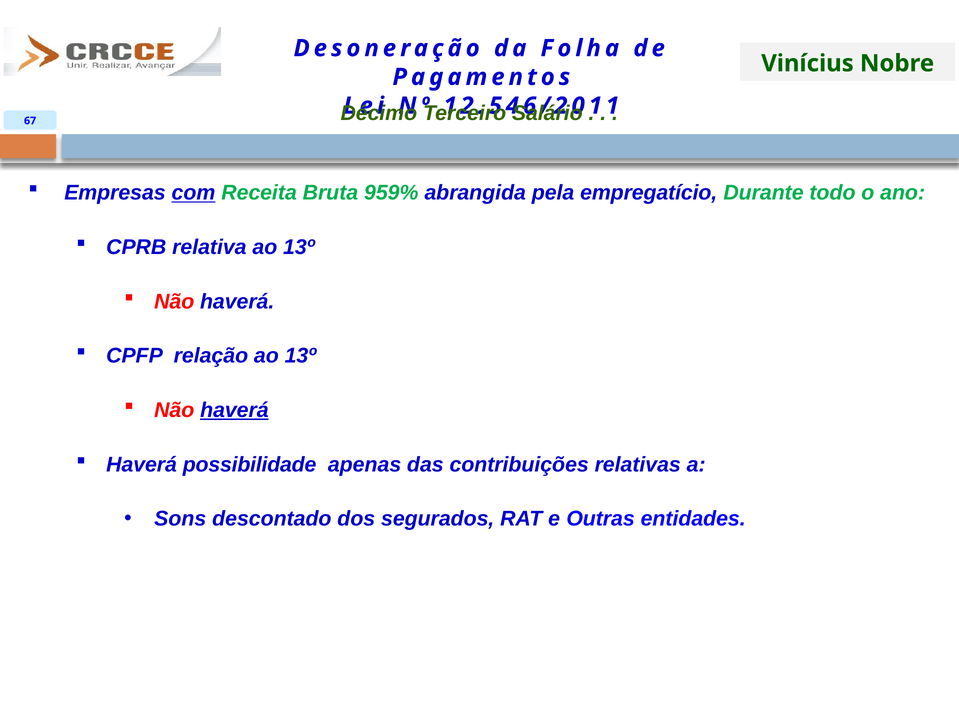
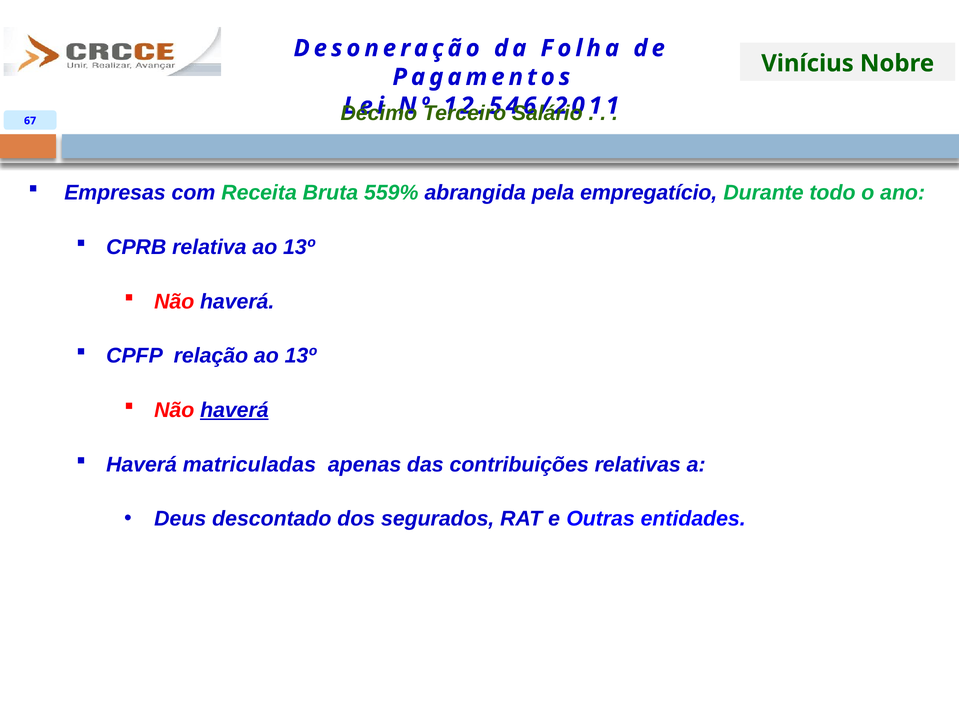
com underline: present -> none
959%: 959% -> 559%
possibilidade: possibilidade -> matriculadas
Sons: Sons -> Deus
